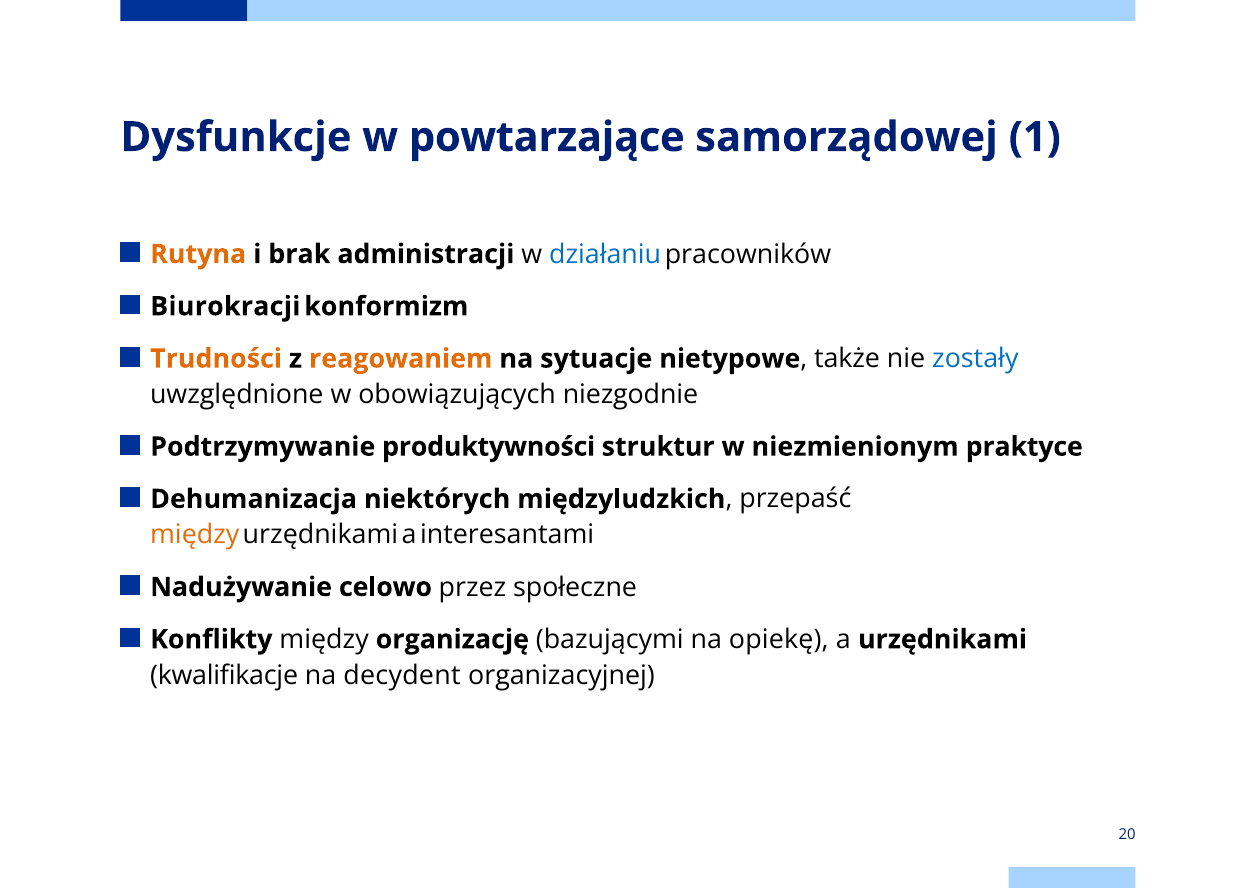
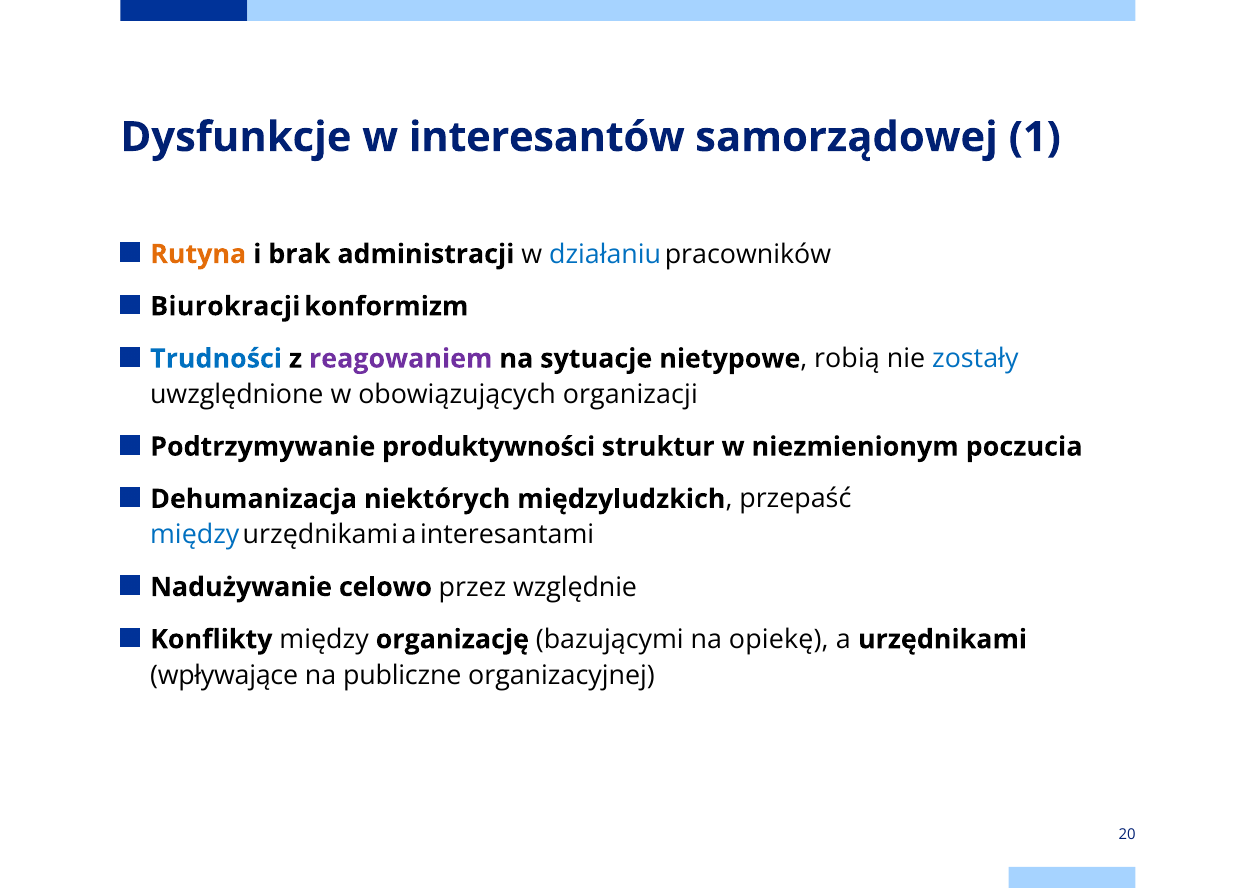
powtarzające: powtarzające -> interesantów
Trudności colour: orange -> blue
reagowaniem colour: orange -> purple
także: także -> robią
niezgodnie: niezgodnie -> organizacji
praktyce: praktyce -> poczucia
między at (195, 535) colour: orange -> blue
społeczne: społeczne -> względnie
kwalifikacje: kwalifikacje -> wpływające
decydent: decydent -> publiczne
